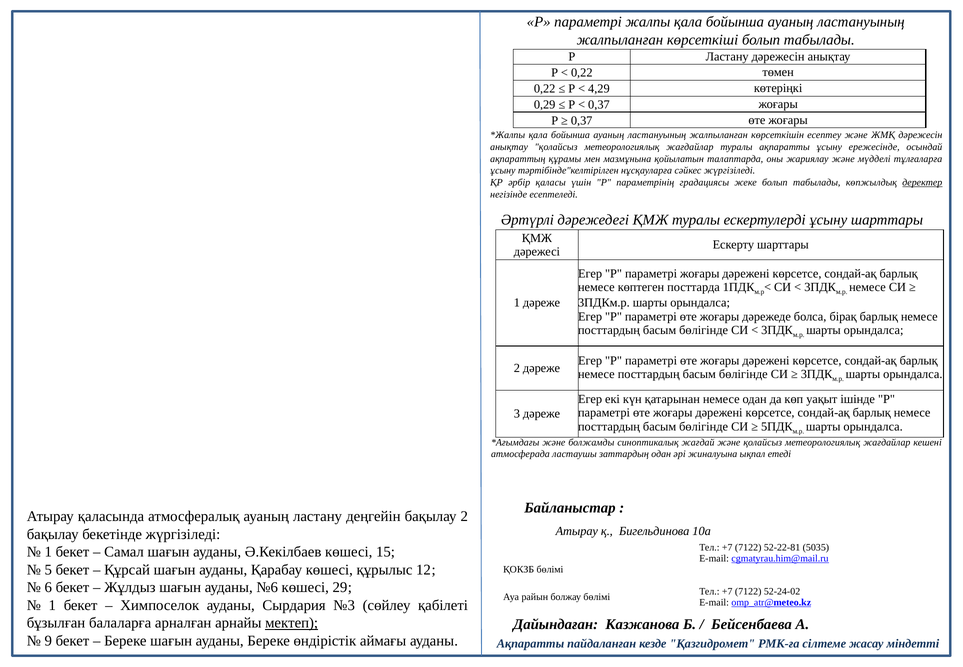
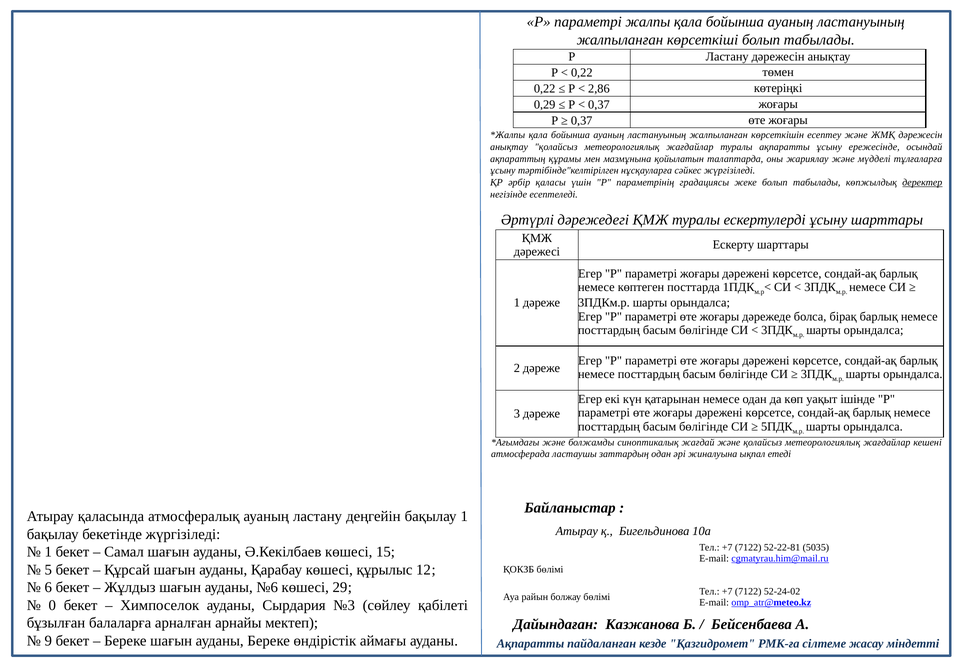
4,29: 4,29 -> 2,86
бақылау 2: 2 -> 1
1 at (52, 605): 1 -> 0
мектеп underline: present -> none
